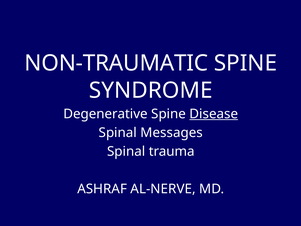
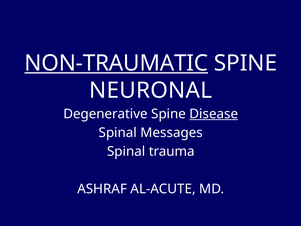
NON-TRAUMATIC underline: none -> present
SYNDROME: SYNDROME -> NEURONAL
AL-NERVE: AL-NERVE -> AL-ACUTE
